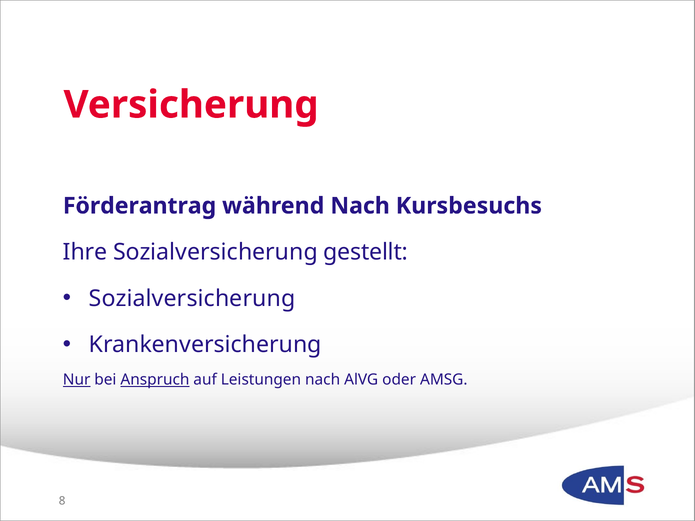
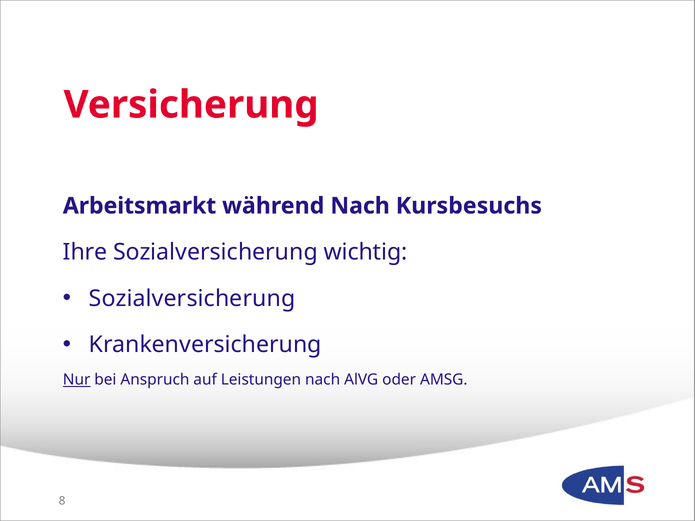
Förderantrag: Förderantrag -> Arbeitsmarkt
gestellt: gestellt -> wichtig
Anspruch underline: present -> none
